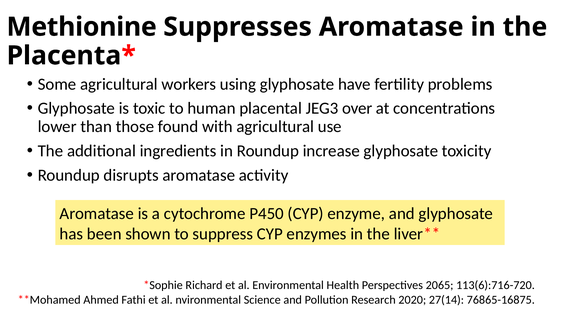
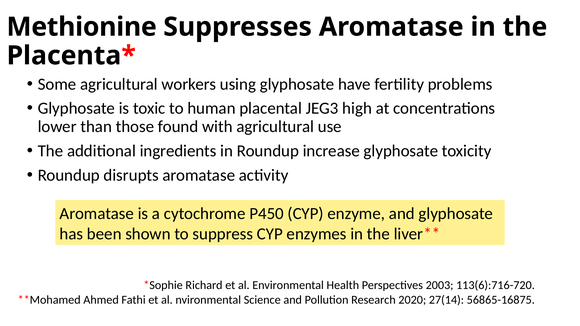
over: over -> high
2065: 2065 -> 2003
76865-16875: 76865-16875 -> 56865-16875
